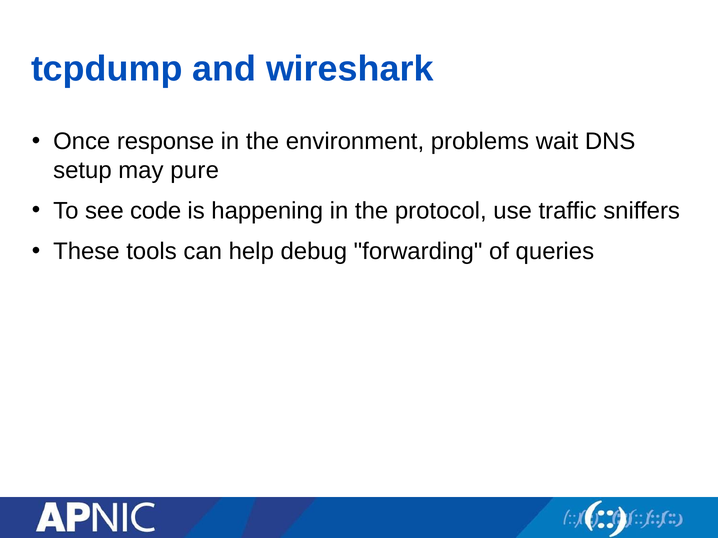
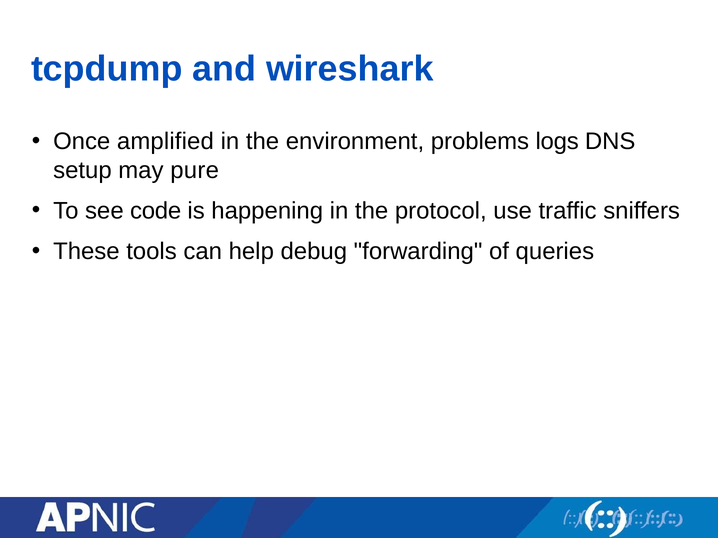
response: response -> amplified
wait: wait -> logs
